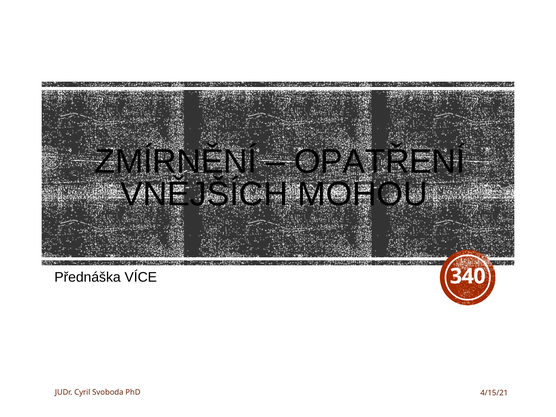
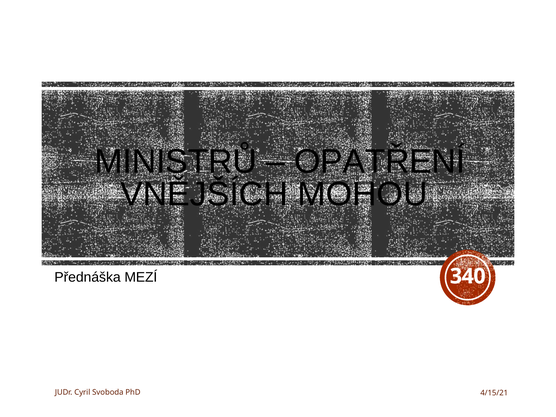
ZMÍRNĚNÍ: ZMÍRNĚNÍ -> MINISTRŮ
VÍCE: VÍCE -> MEZÍ
